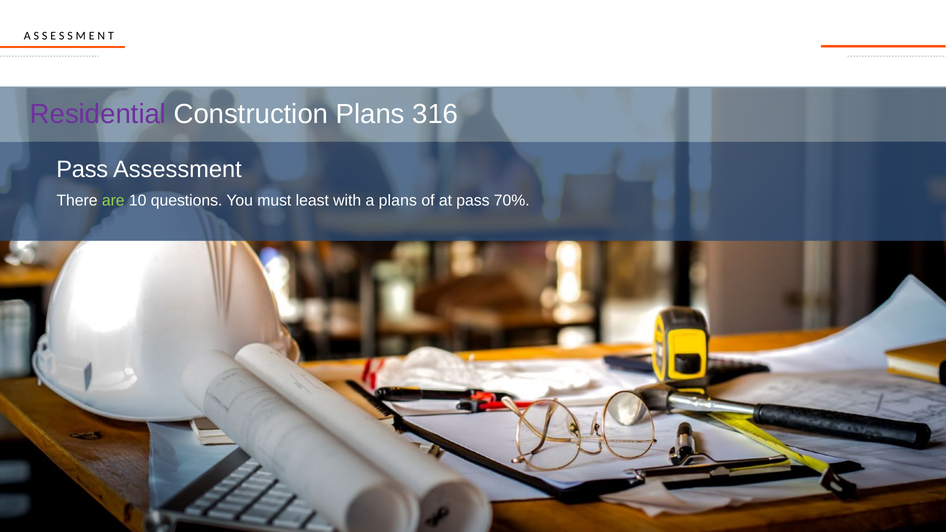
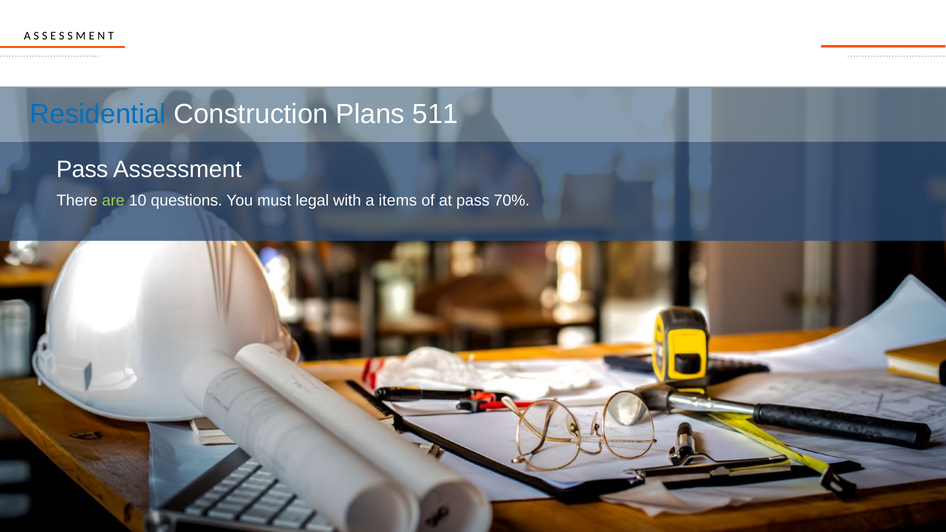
Residential colour: purple -> blue
316: 316 -> 511
least: least -> legal
a plans: plans -> items
